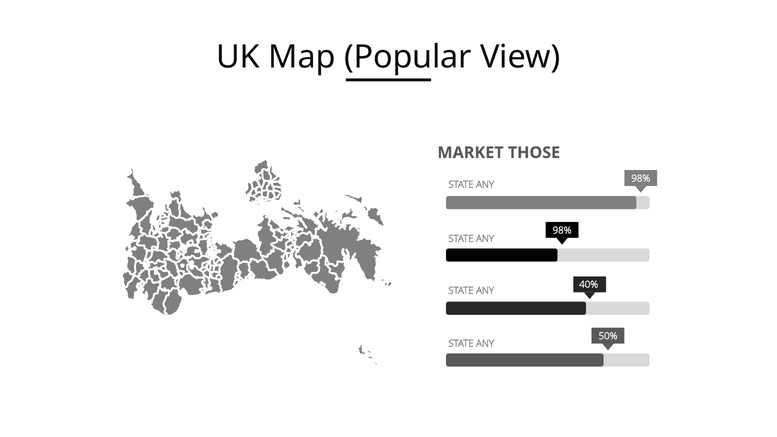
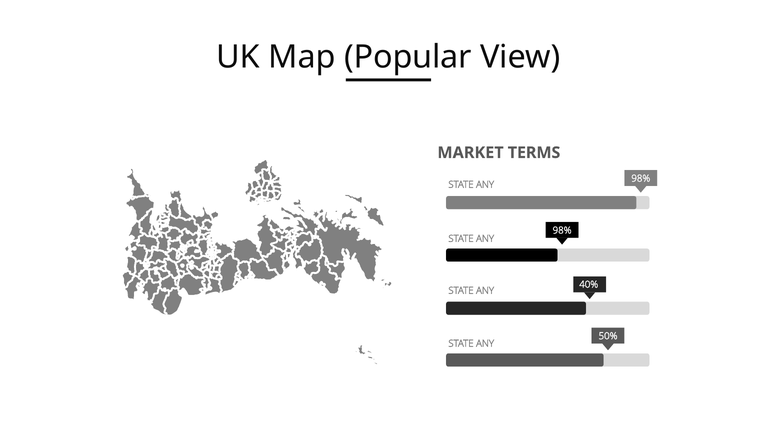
THOSE: THOSE -> TERMS
